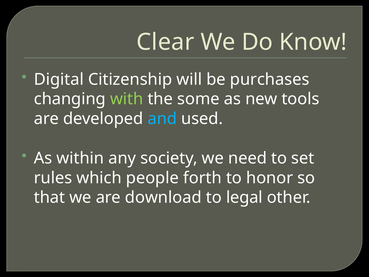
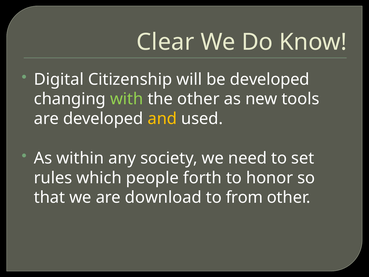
be purchases: purchases -> developed
the some: some -> other
and colour: light blue -> yellow
legal: legal -> from
